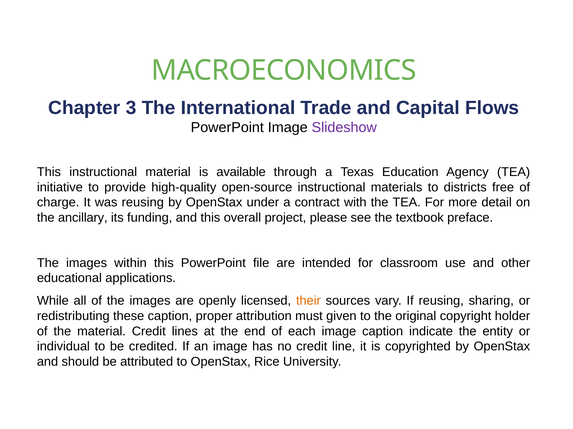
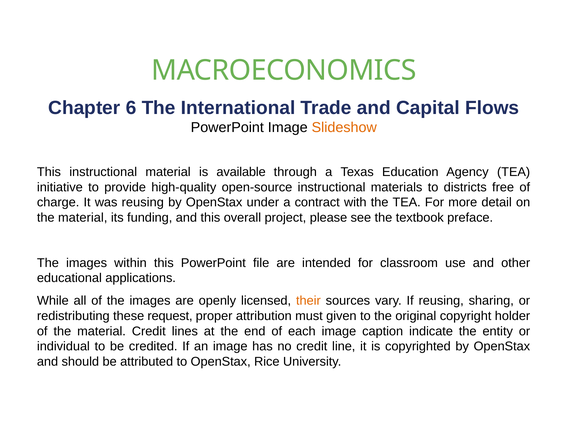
3: 3 -> 6
Slideshow colour: purple -> orange
ancillary at (83, 218): ancillary -> material
these caption: caption -> request
